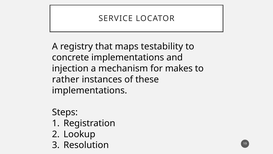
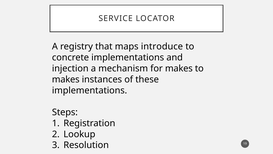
testability: testability -> introduce
rather at (66, 79): rather -> makes
